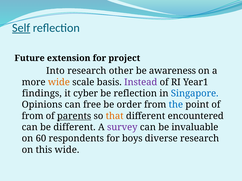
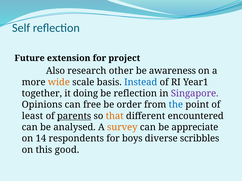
Self underline: present -> none
Into: Into -> Also
Instead colour: purple -> blue
findings: findings -> together
cyber: cyber -> doing
Singapore colour: blue -> purple
from at (33, 116): from -> least
be different: different -> analysed
survey colour: purple -> orange
invaluable: invaluable -> appreciate
60: 60 -> 14
diverse research: research -> scribbles
this wide: wide -> good
